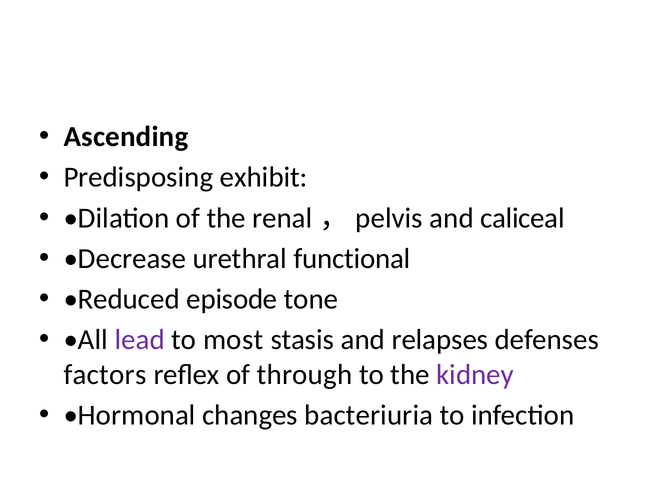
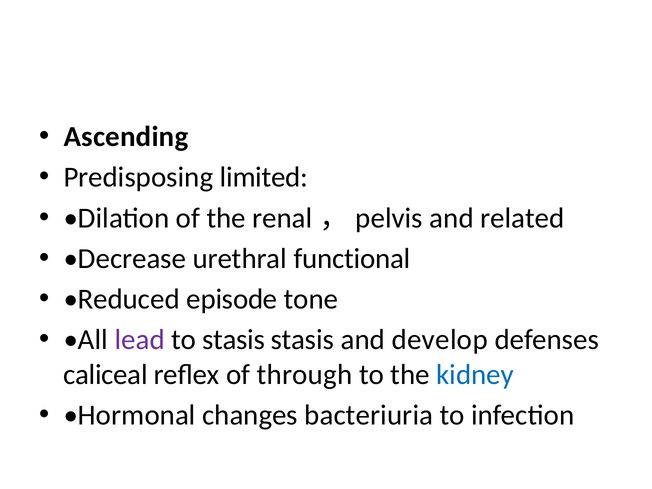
exhibit: exhibit -> limited
caliceal: caliceal -> related
to most: most -> stasis
relapses: relapses -> develop
factors: factors -> caliceal
kidney colour: purple -> blue
